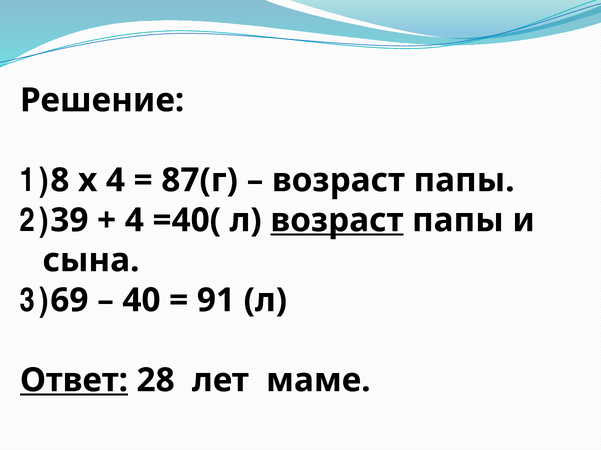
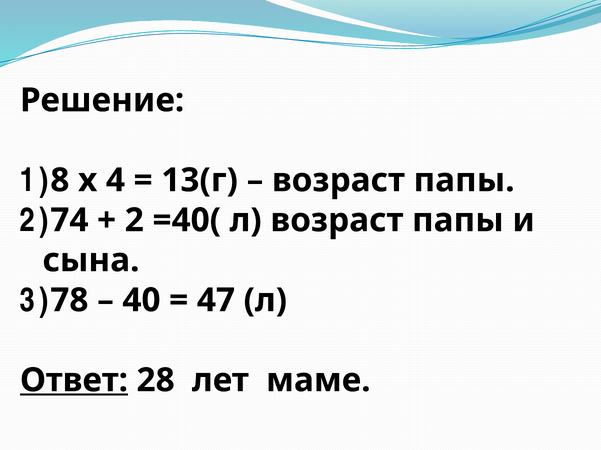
87(г: 87(г -> 13(г
39: 39 -> 74
4 at (134, 221): 4 -> 2
возраст at (337, 221) underline: present -> none
69: 69 -> 78
91: 91 -> 47
